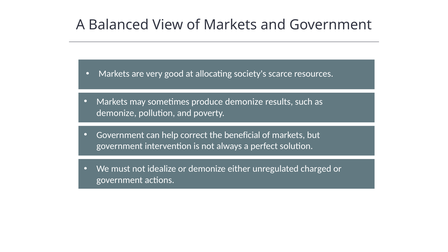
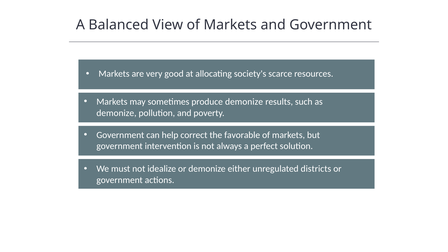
beneficial: beneficial -> favorable
charged: charged -> districts
